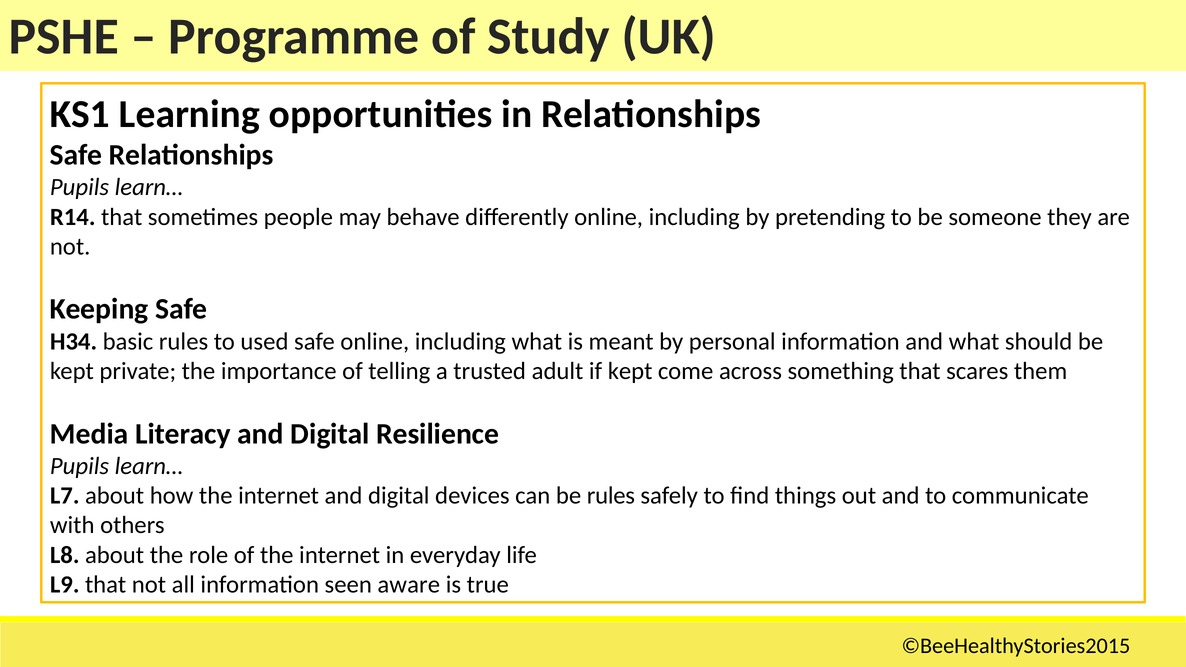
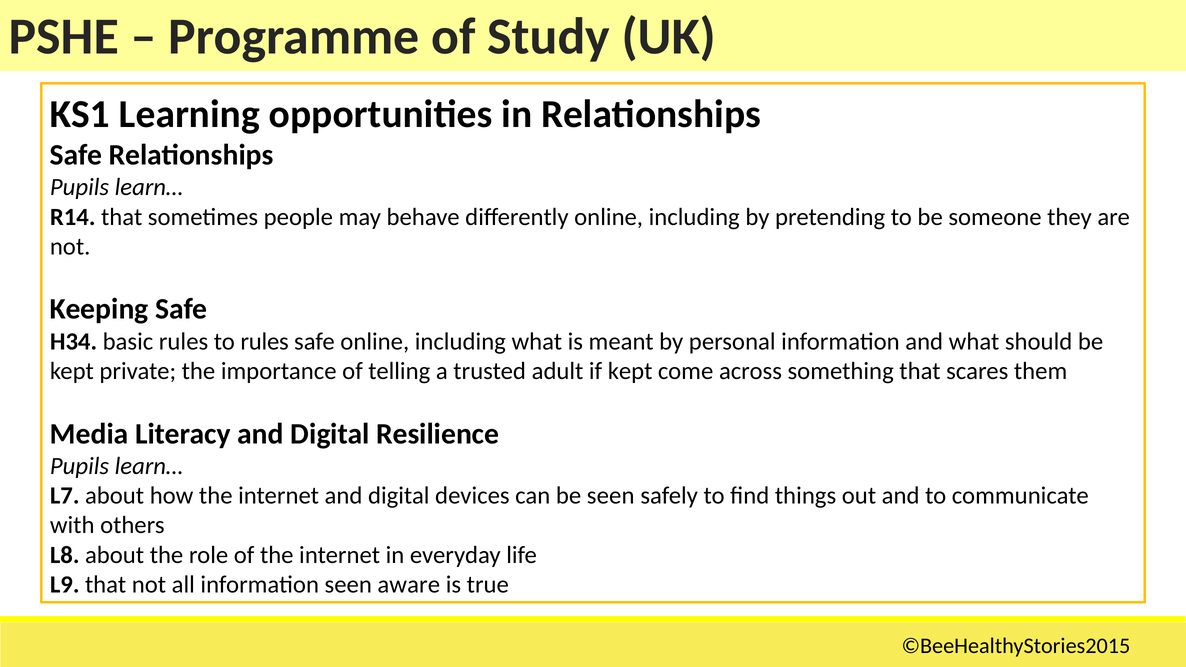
to used: used -> rules
be rules: rules -> seen
